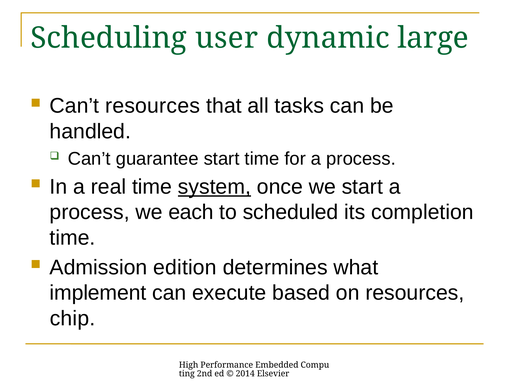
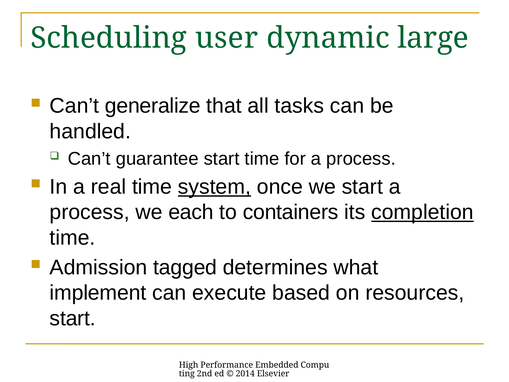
Can’t resources: resources -> generalize
scheduled: scheduled -> containers
completion underline: none -> present
edition: edition -> tagged
chip at (72, 318): chip -> start
